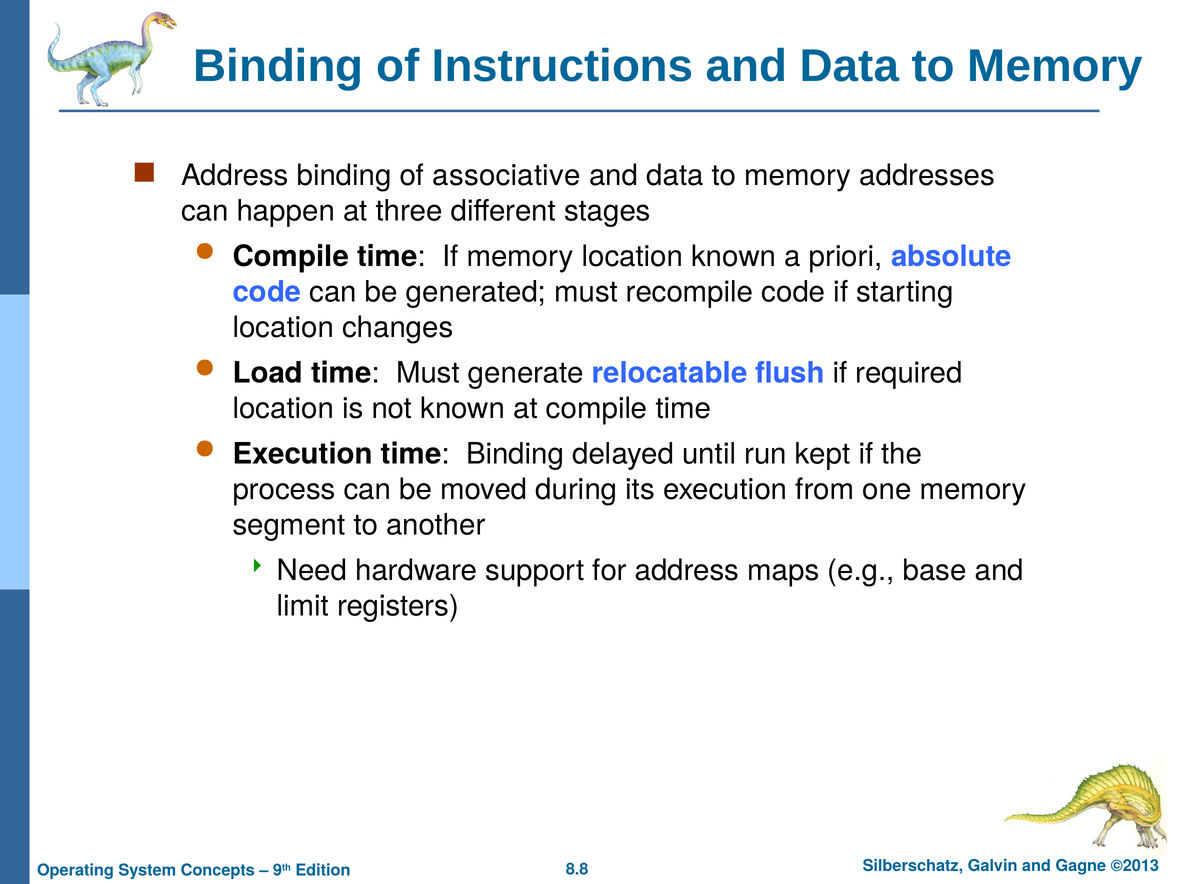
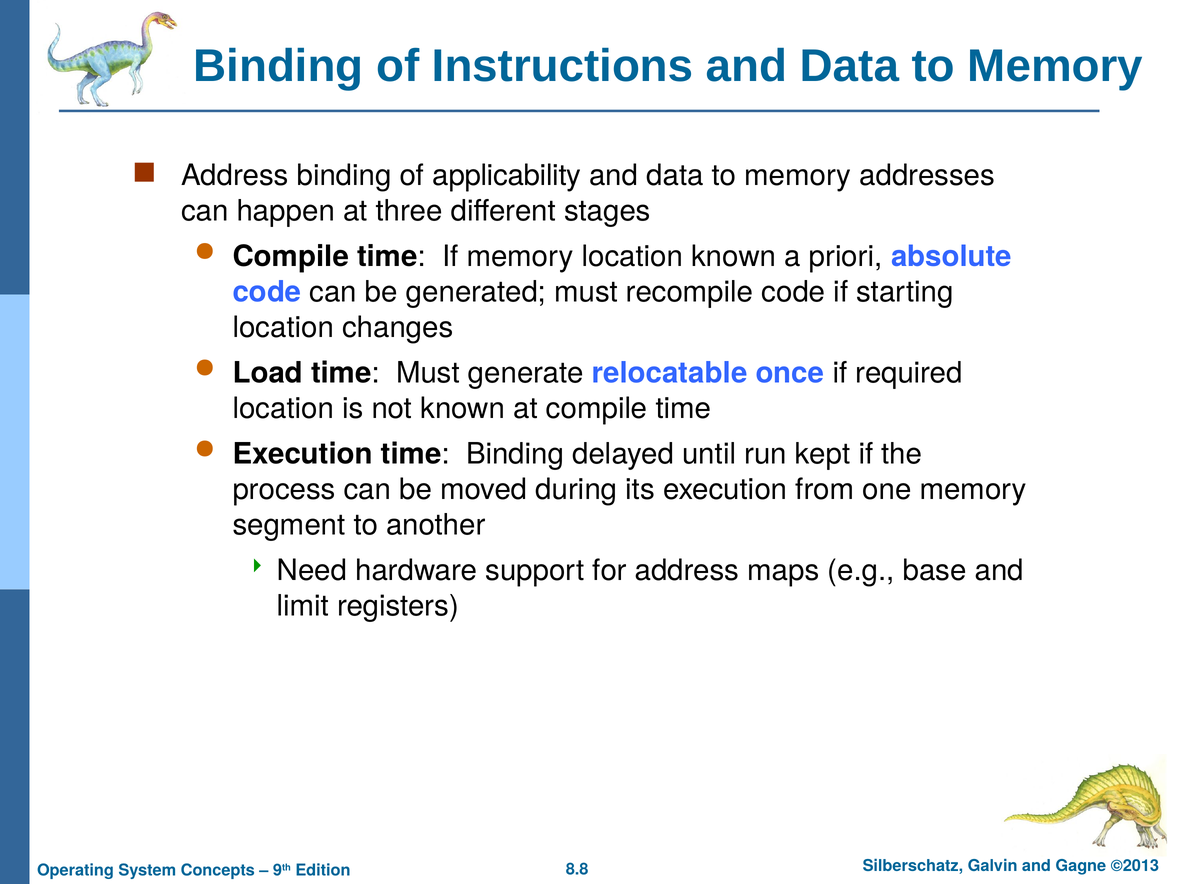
associative: associative -> applicability
flush: flush -> once
